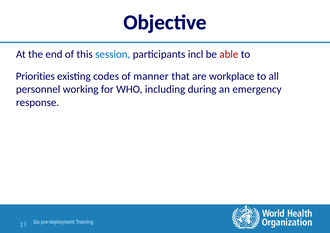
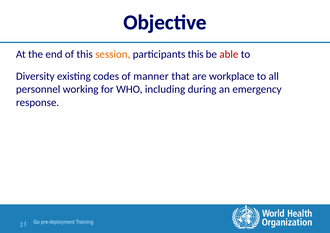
session colour: blue -> orange
participants incl: incl -> this
Priorities: Priorities -> Diversity
